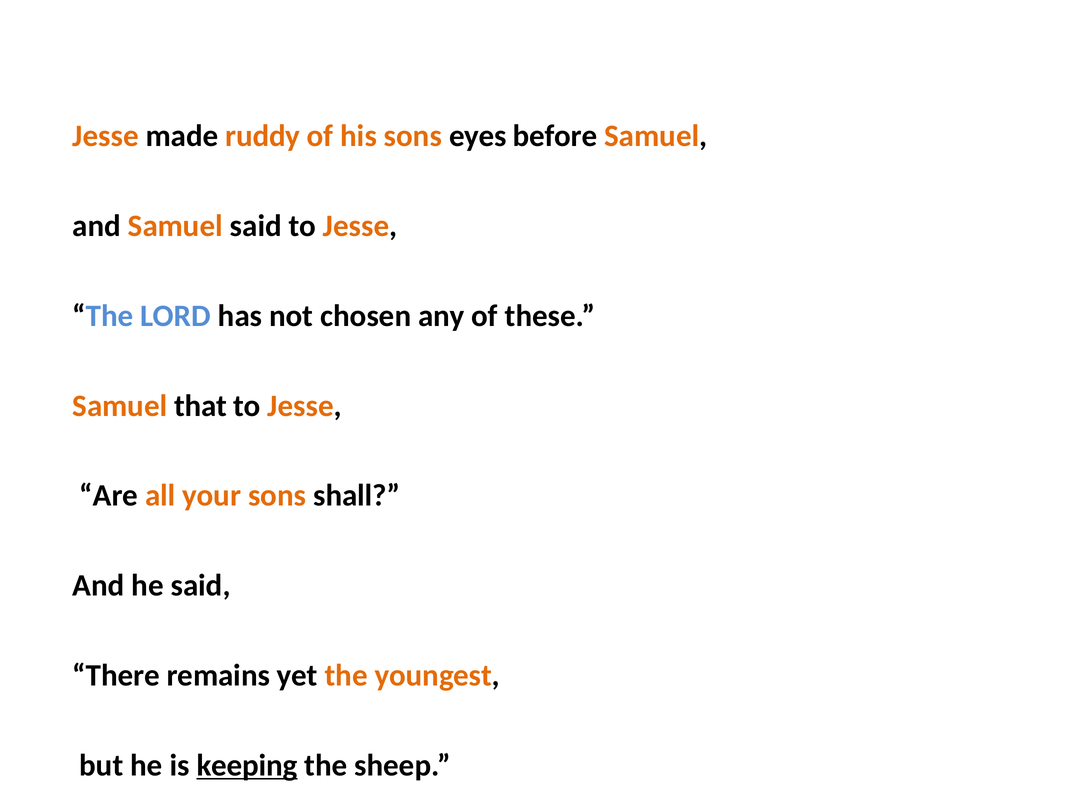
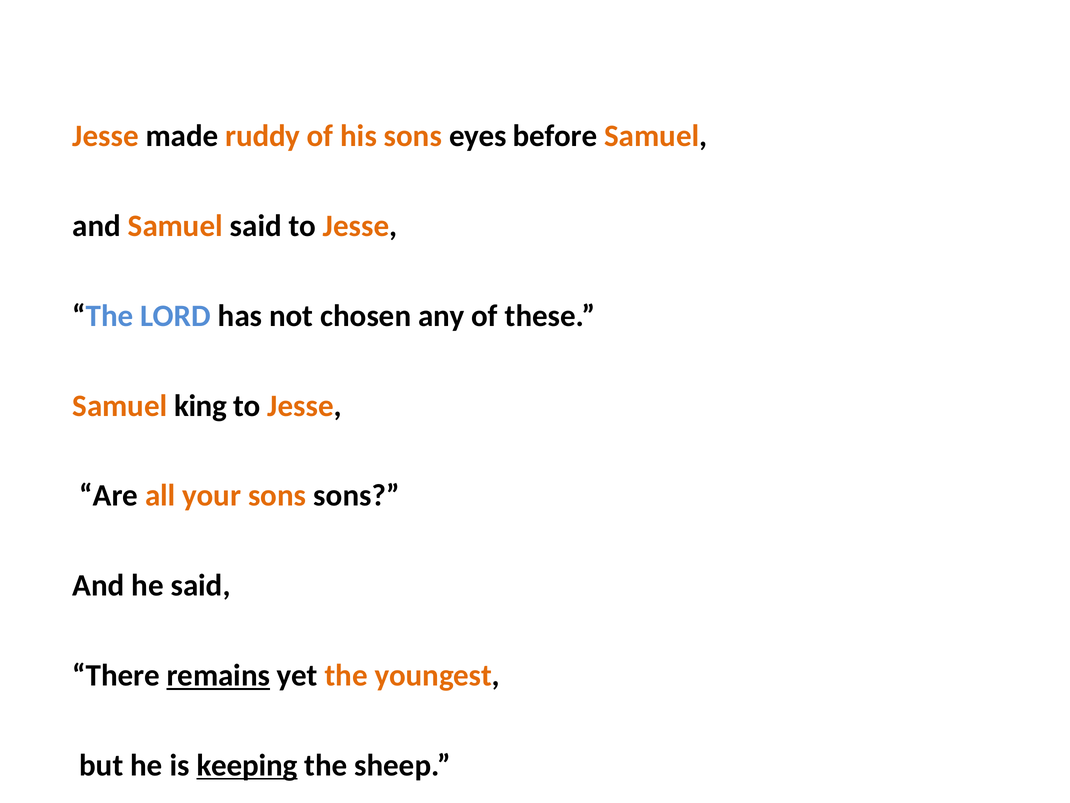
that: that -> king
sons shall: shall -> sons
remains underline: none -> present
